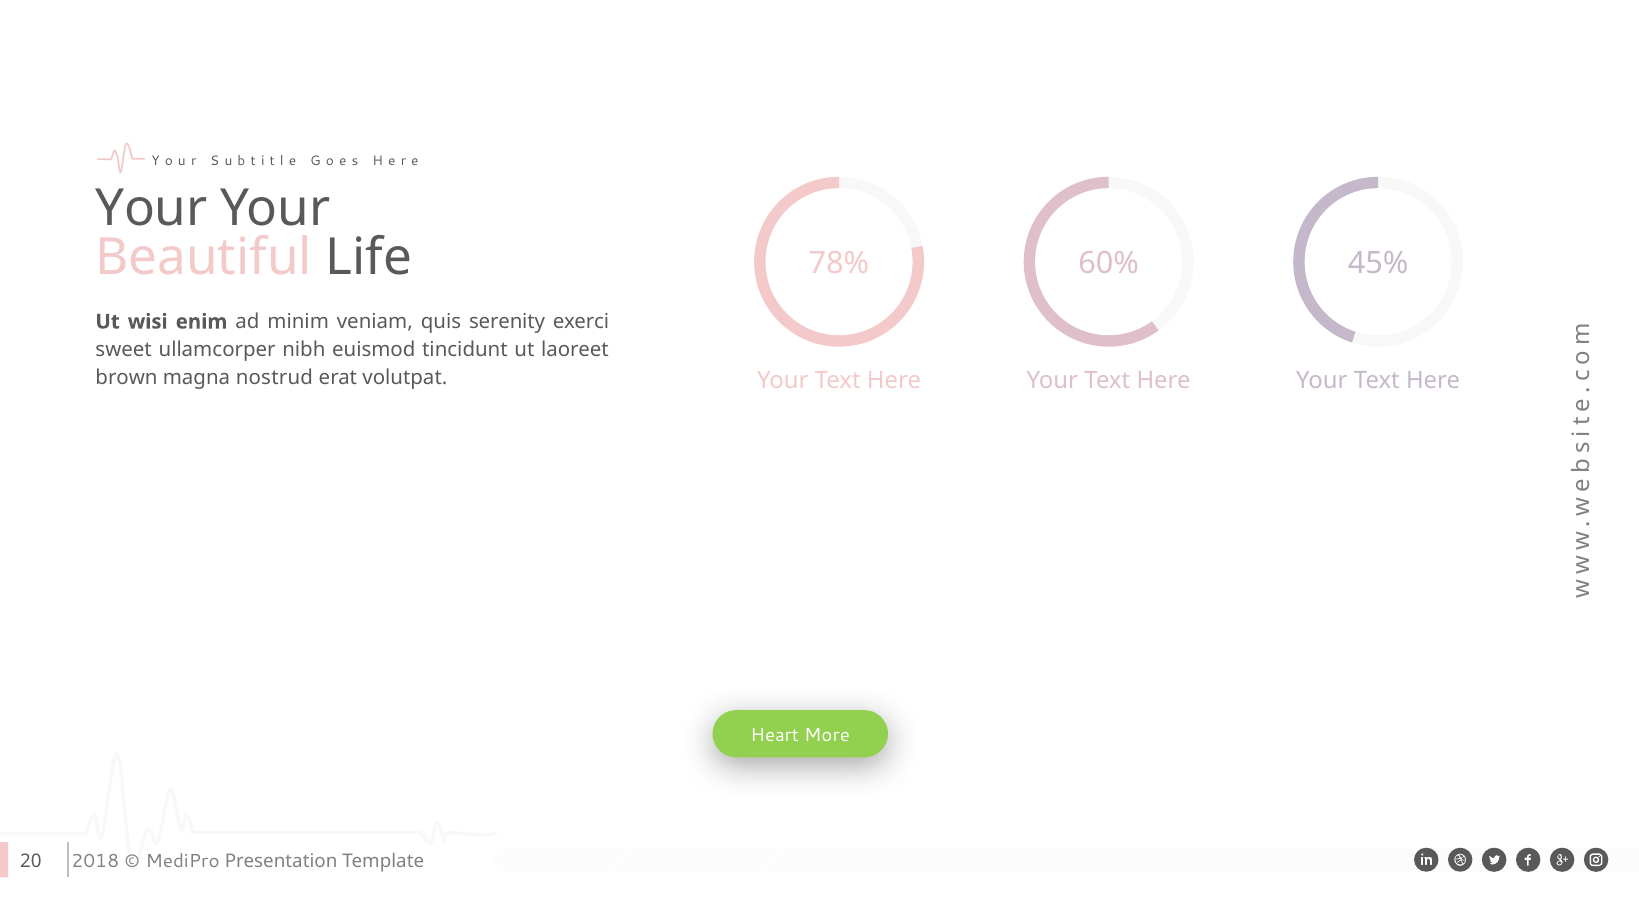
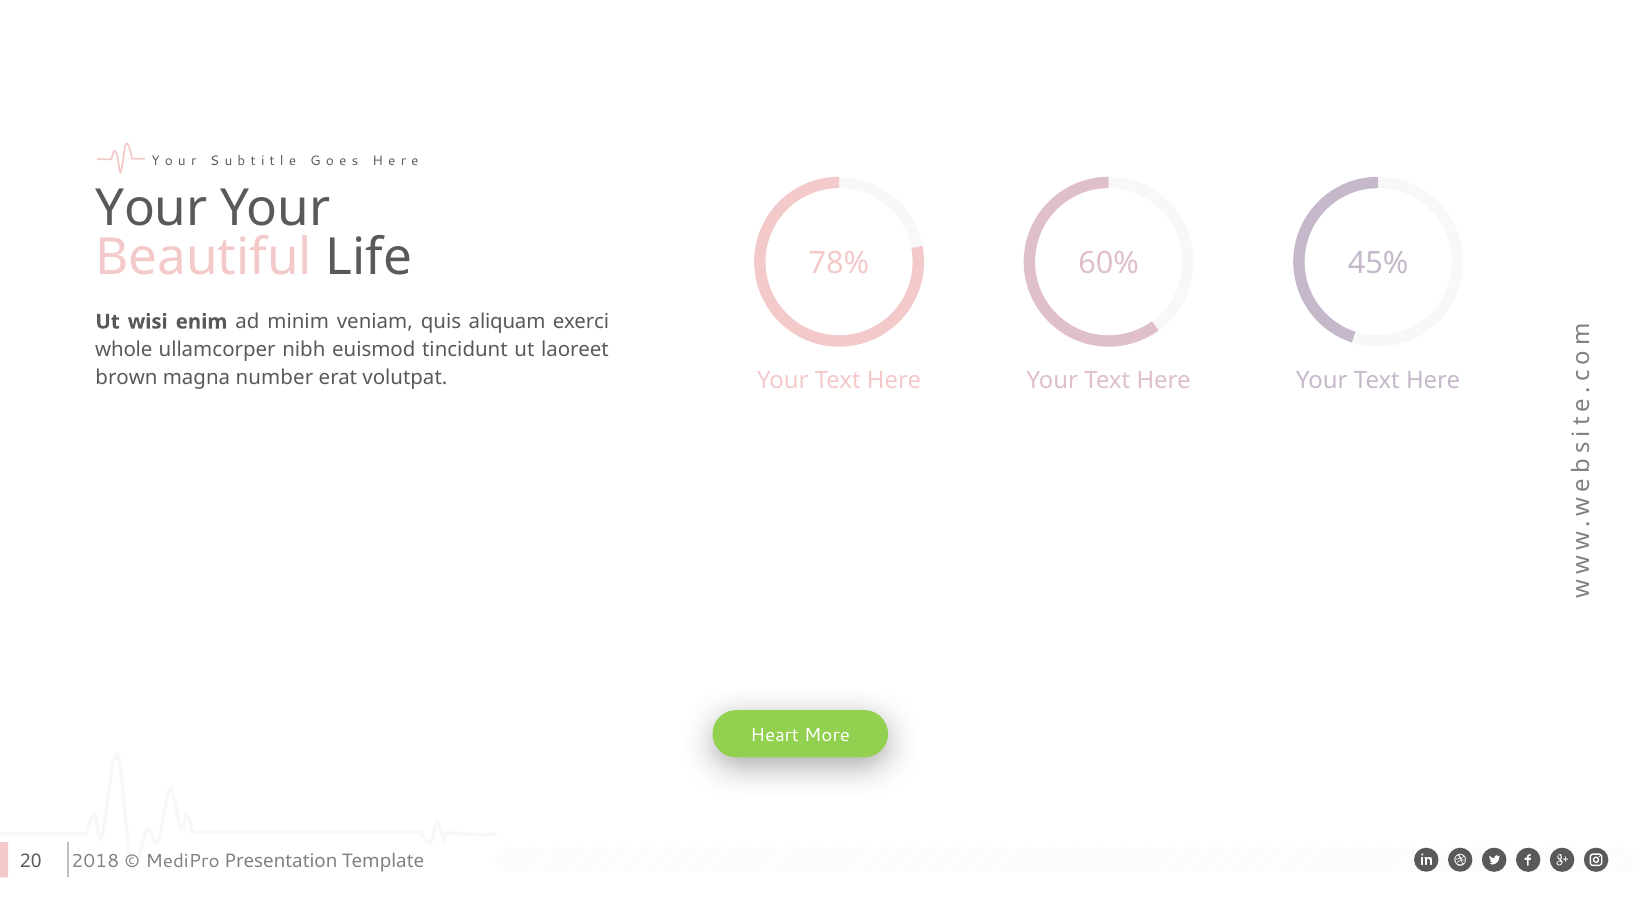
serenity: serenity -> aliquam
sweet: sweet -> whole
nostrud: nostrud -> number
